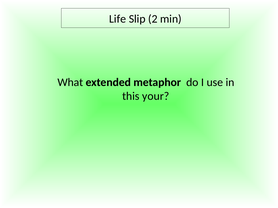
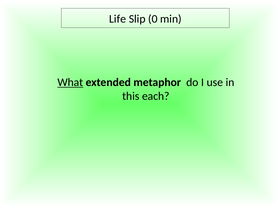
2: 2 -> 0
What underline: none -> present
your: your -> each
